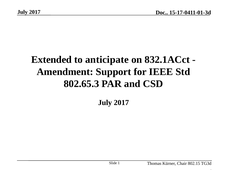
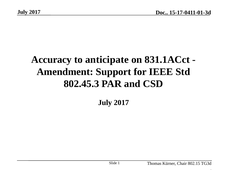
Extended: Extended -> Accuracy
832.1ACct: 832.1ACct -> 831.1ACct
802.65.3: 802.65.3 -> 802.45.3
